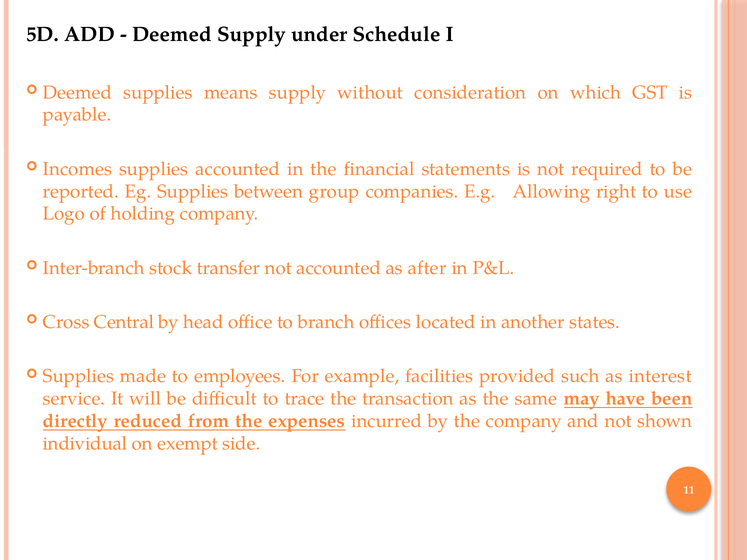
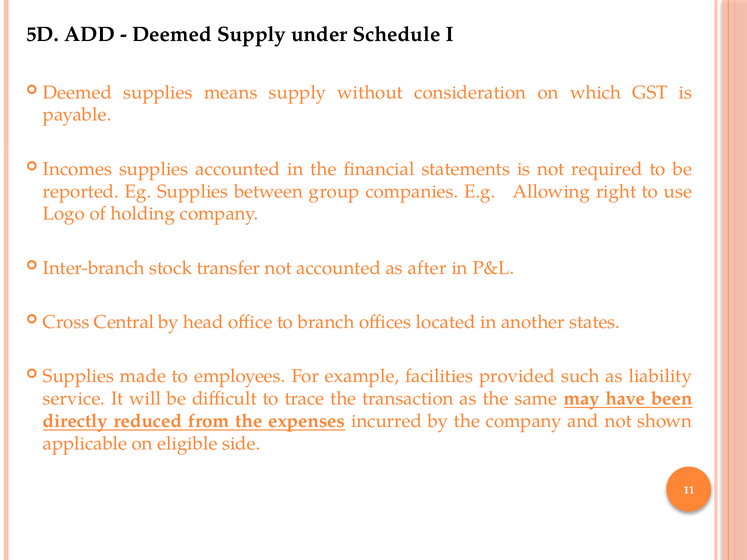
interest: interest -> liability
individual: individual -> applicable
exempt: exempt -> eligible
